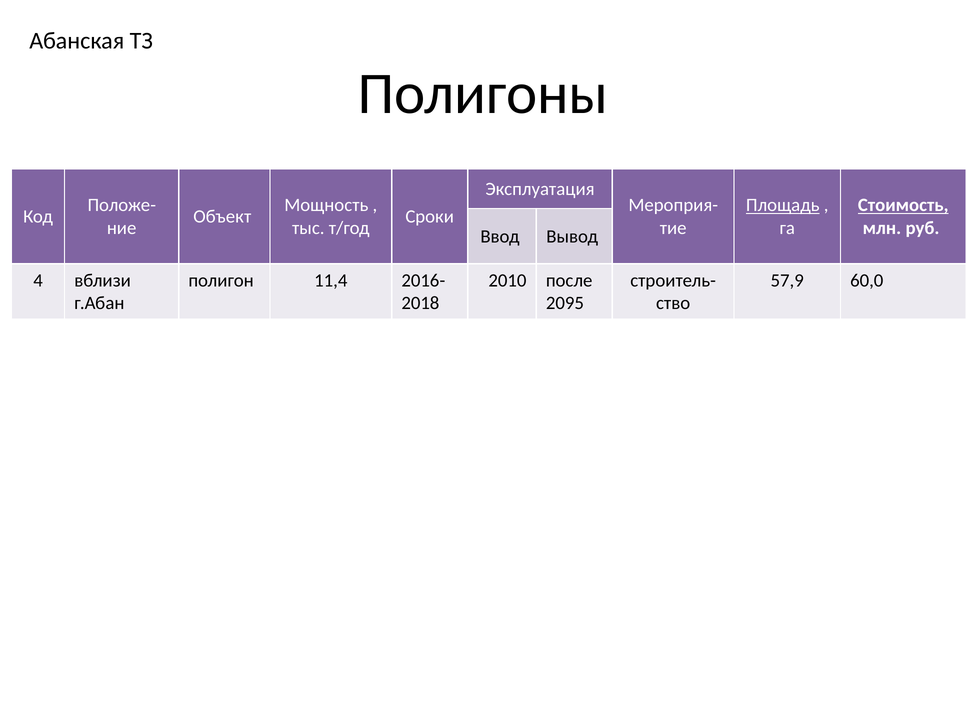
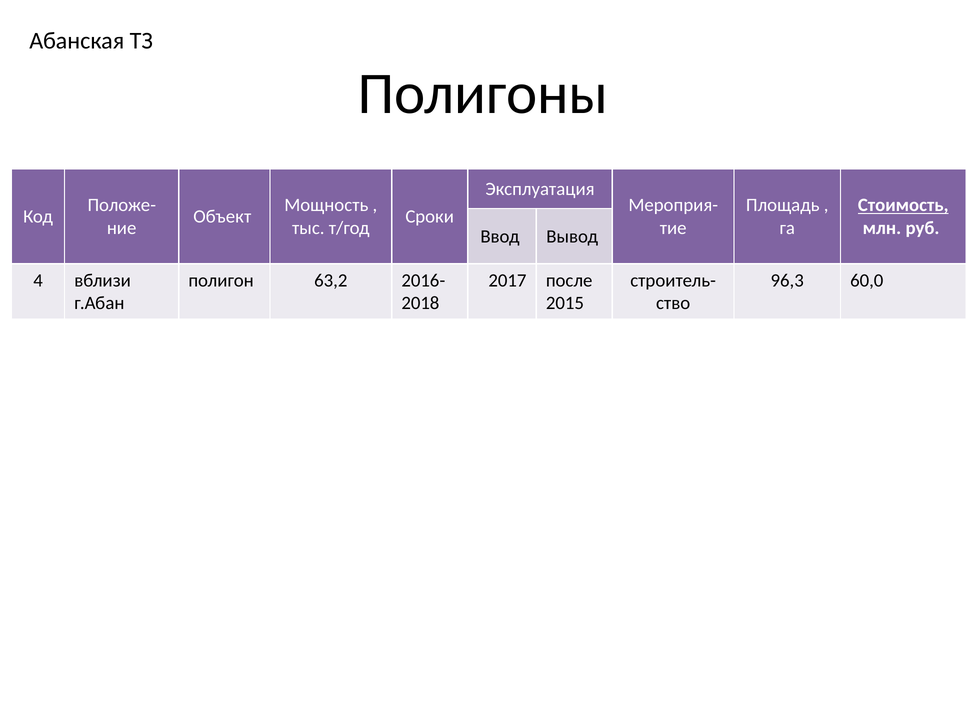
Площадь underline: present -> none
11,4: 11,4 -> 63,2
2010: 2010 -> 2017
57,9: 57,9 -> 96,3
2095: 2095 -> 2015
